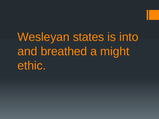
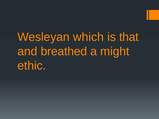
states: states -> which
into: into -> that
